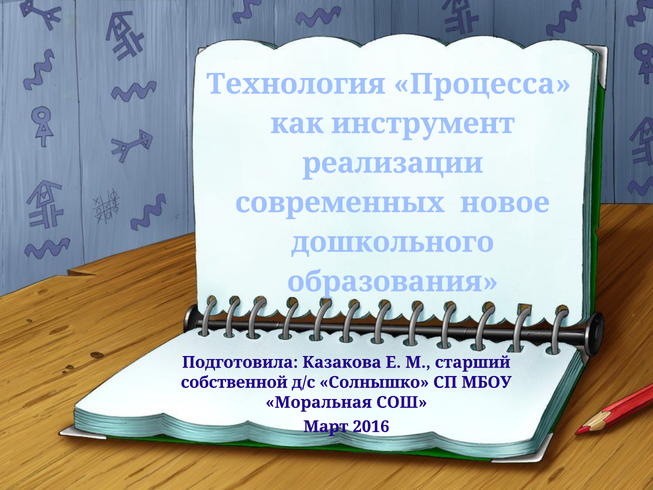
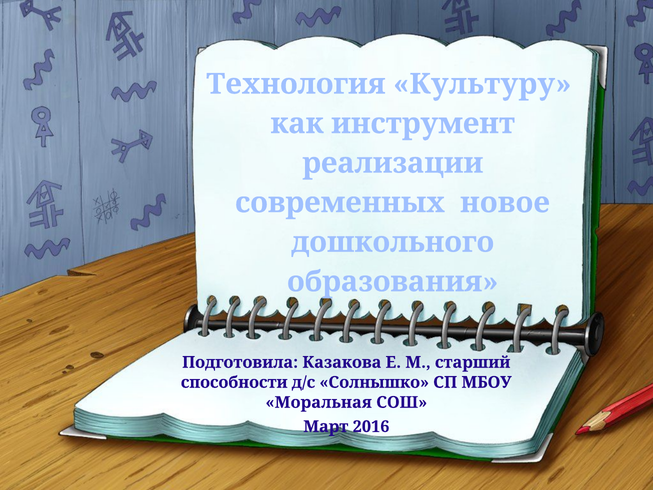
Процесса: Процесса -> Культуру
собственной: собственной -> способности
